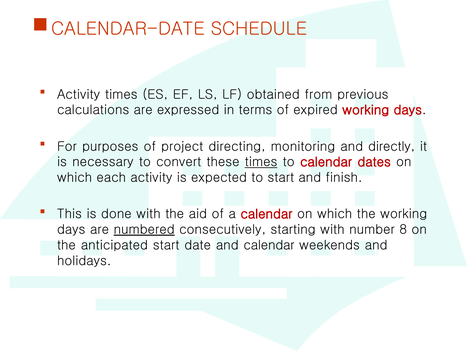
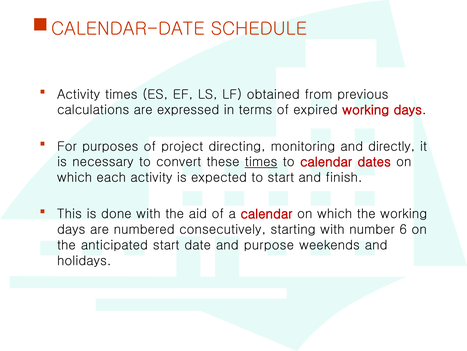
numbered underline: present -> none
8: 8 -> 6
and calendar: calendar -> purpose
